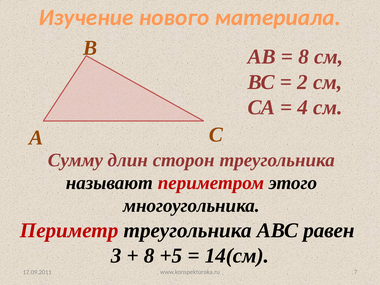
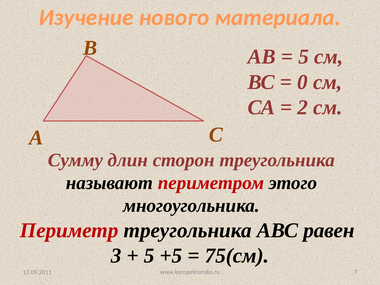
8 at (304, 57): 8 -> 5
2: 2 -> 0
4: 4 -> 2
8 at (149, 256): 8 -> 5
14(см: 14(см -> 75(см
